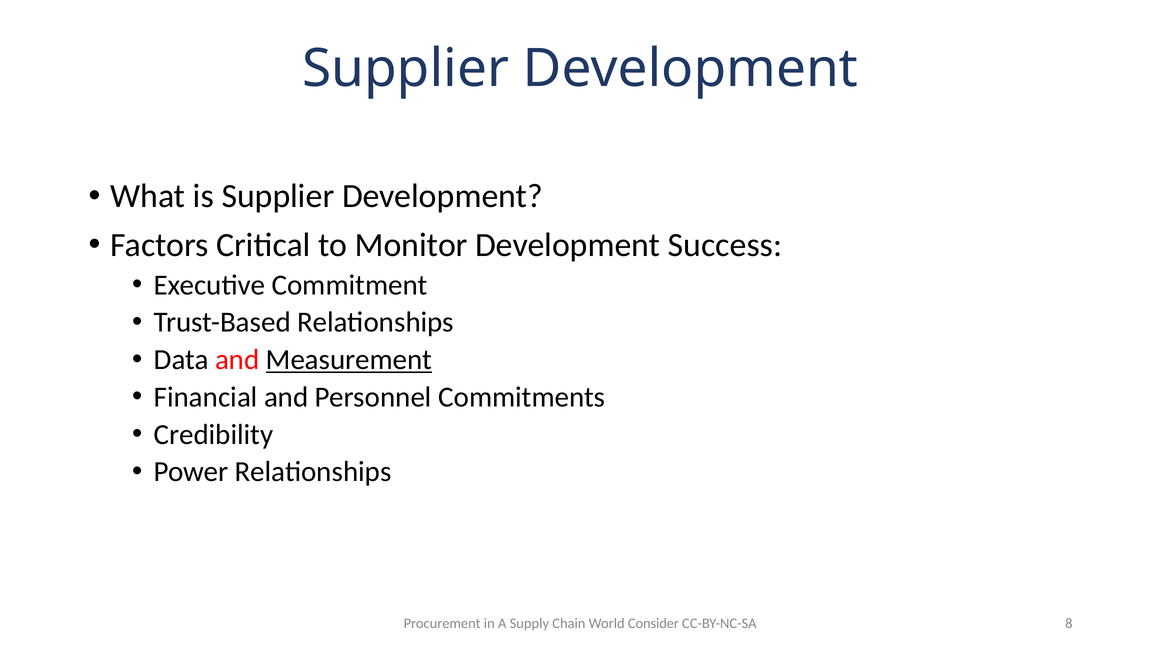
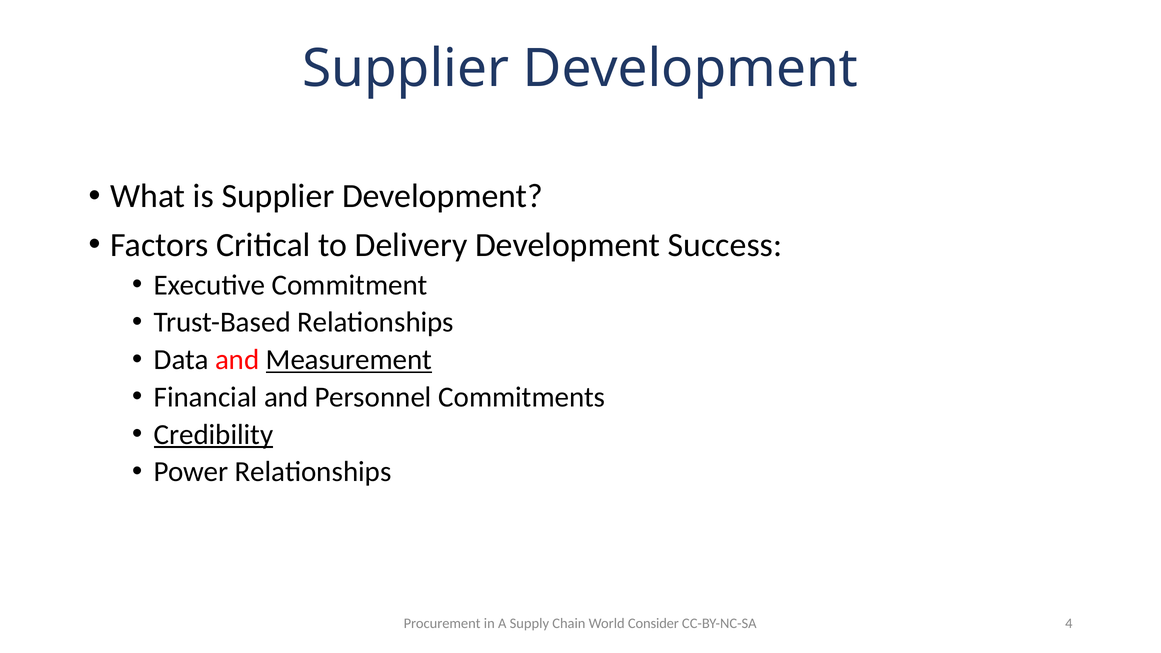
Monitor: Monitor -> Delivery
Credibility underline: none -> present
8: 8 -> 4
